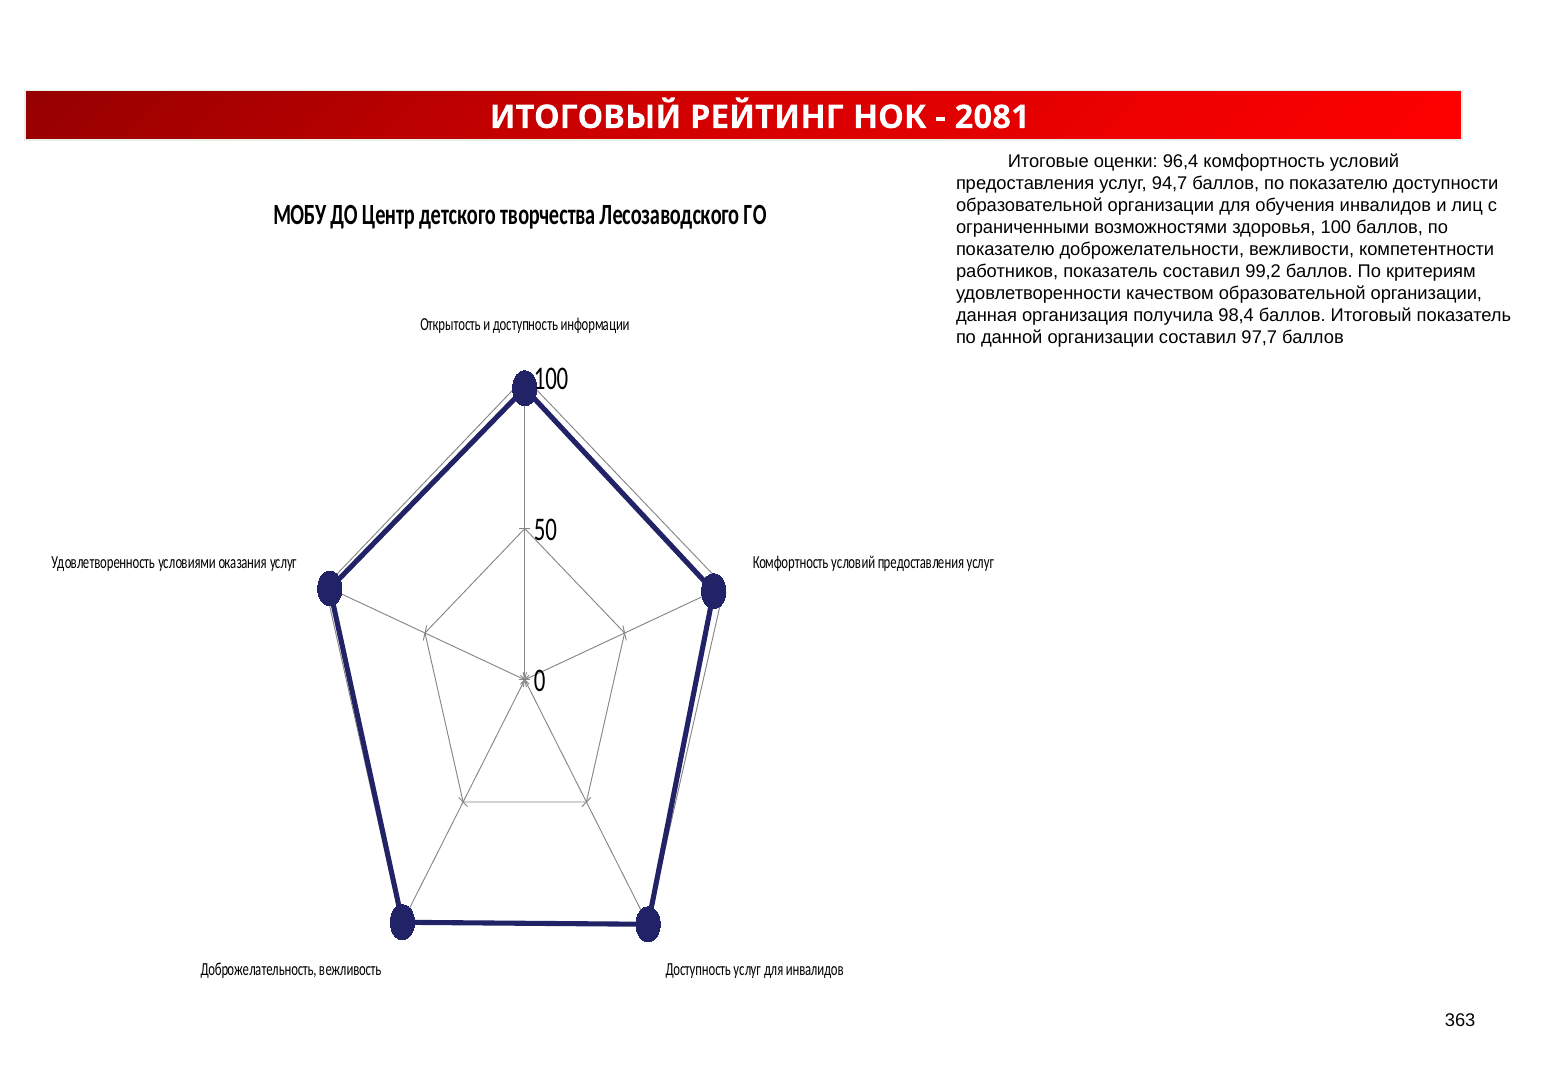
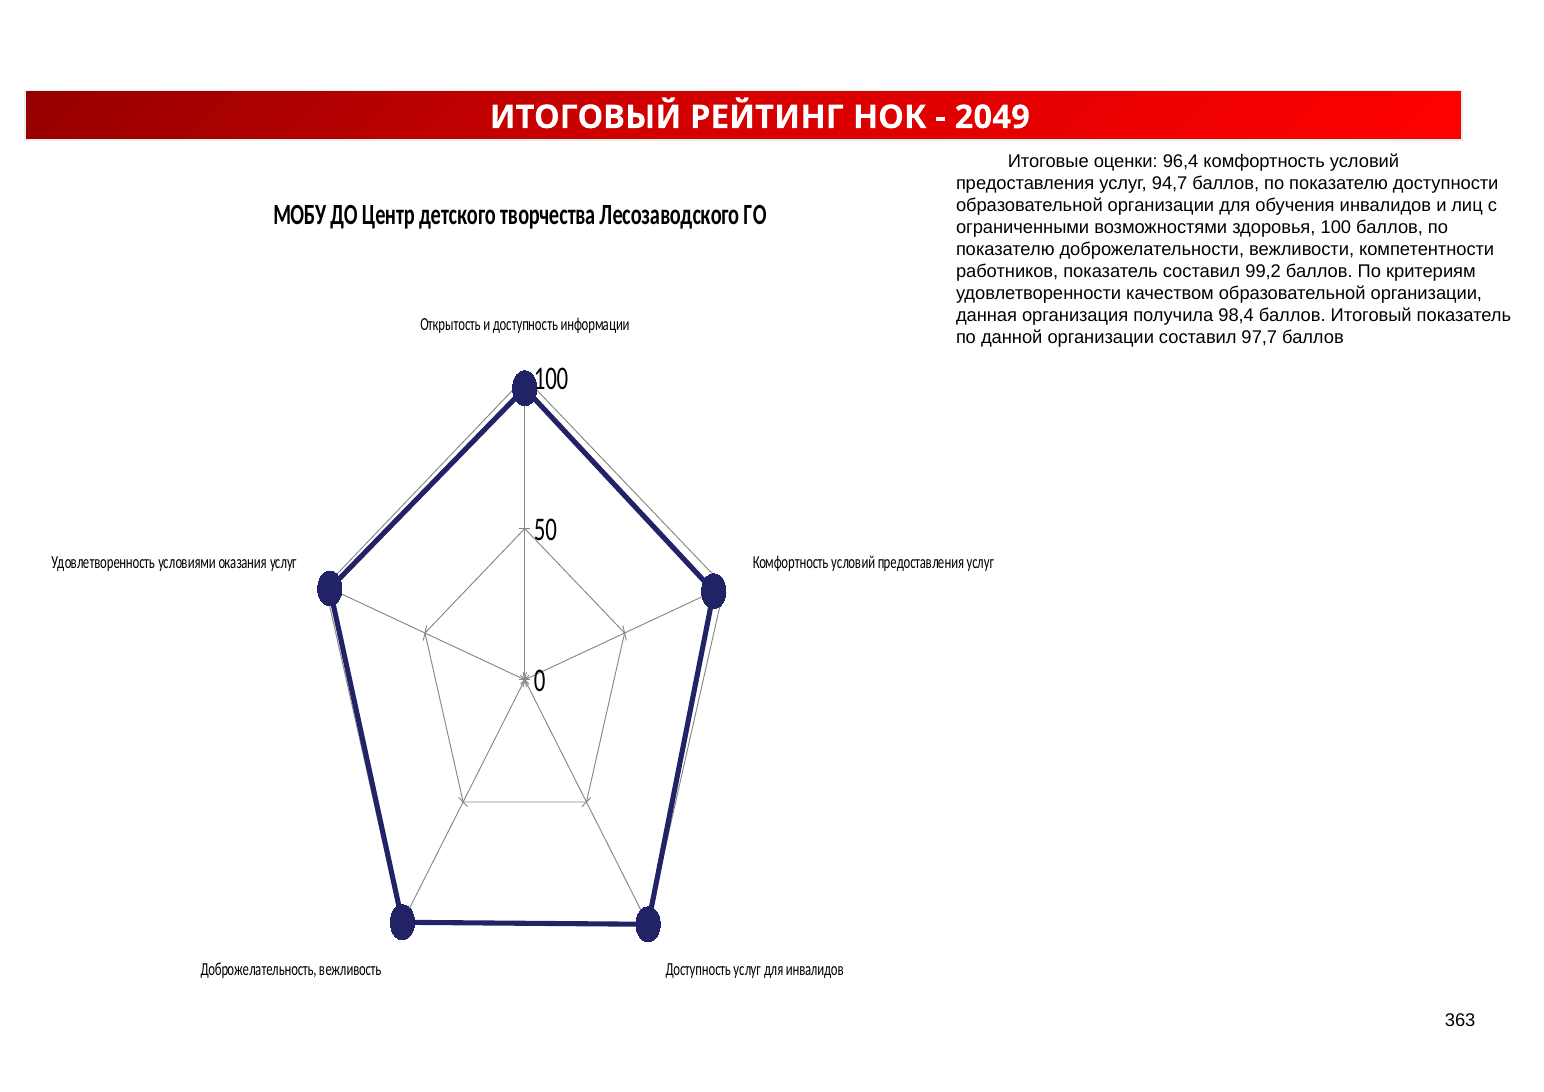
2081: 2081 -> 2049
